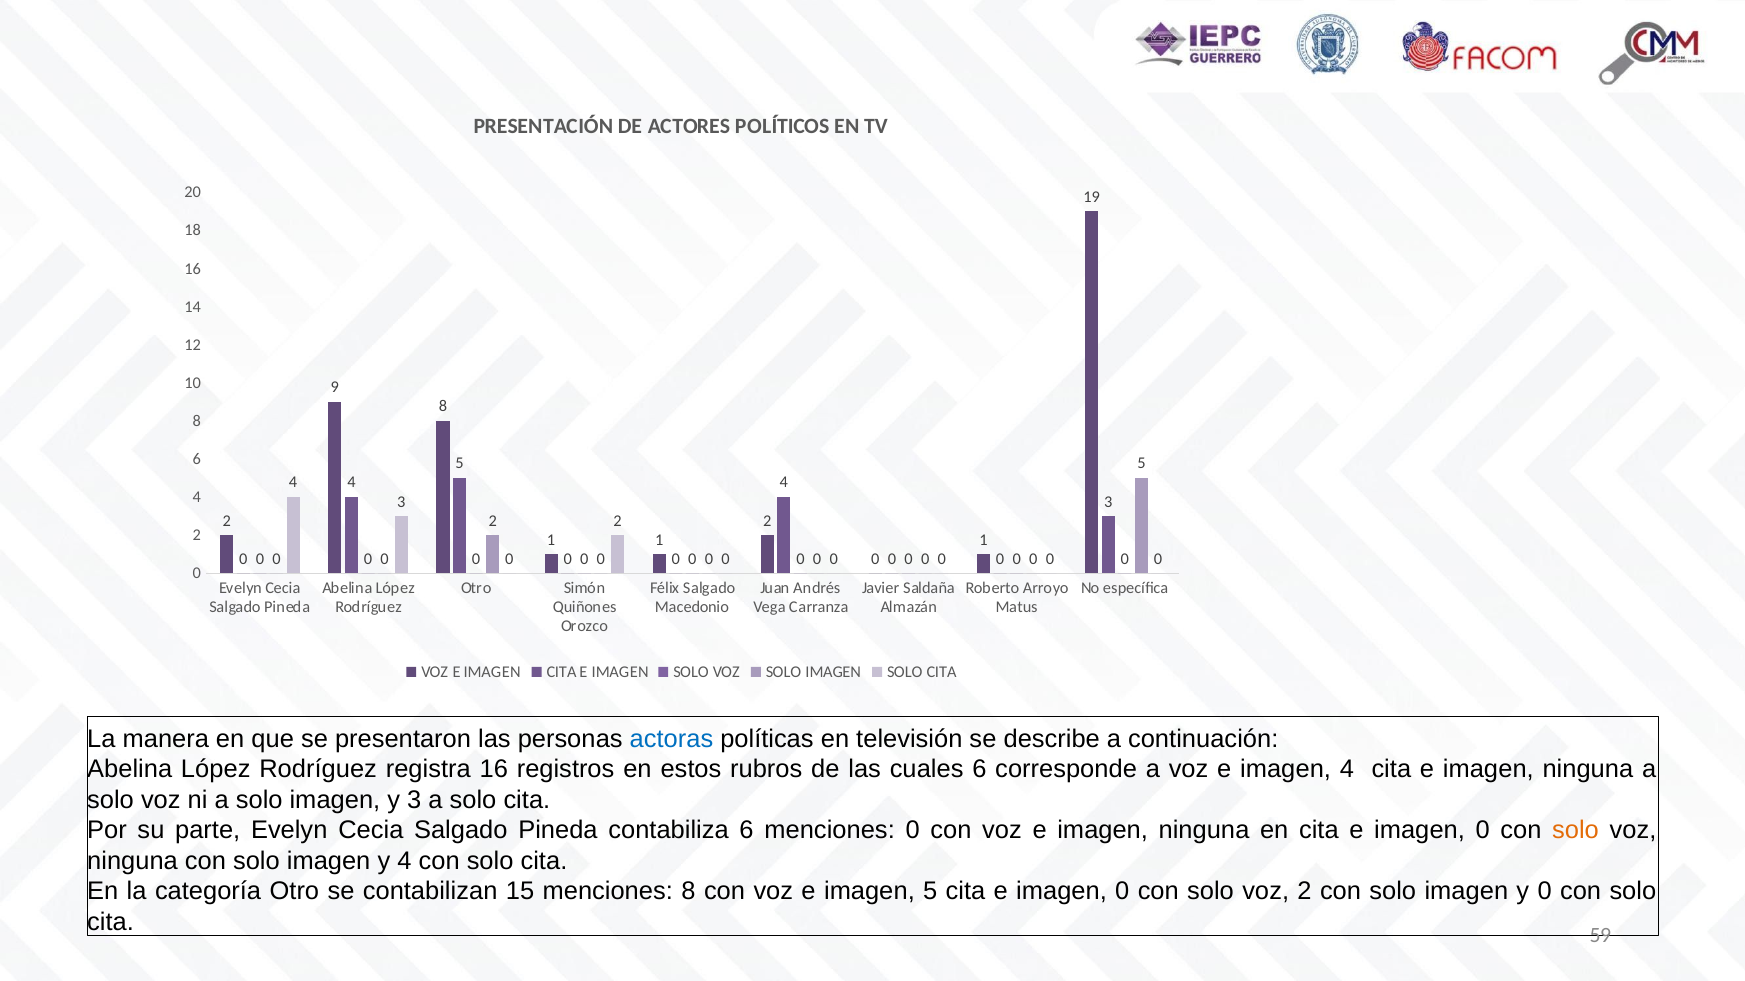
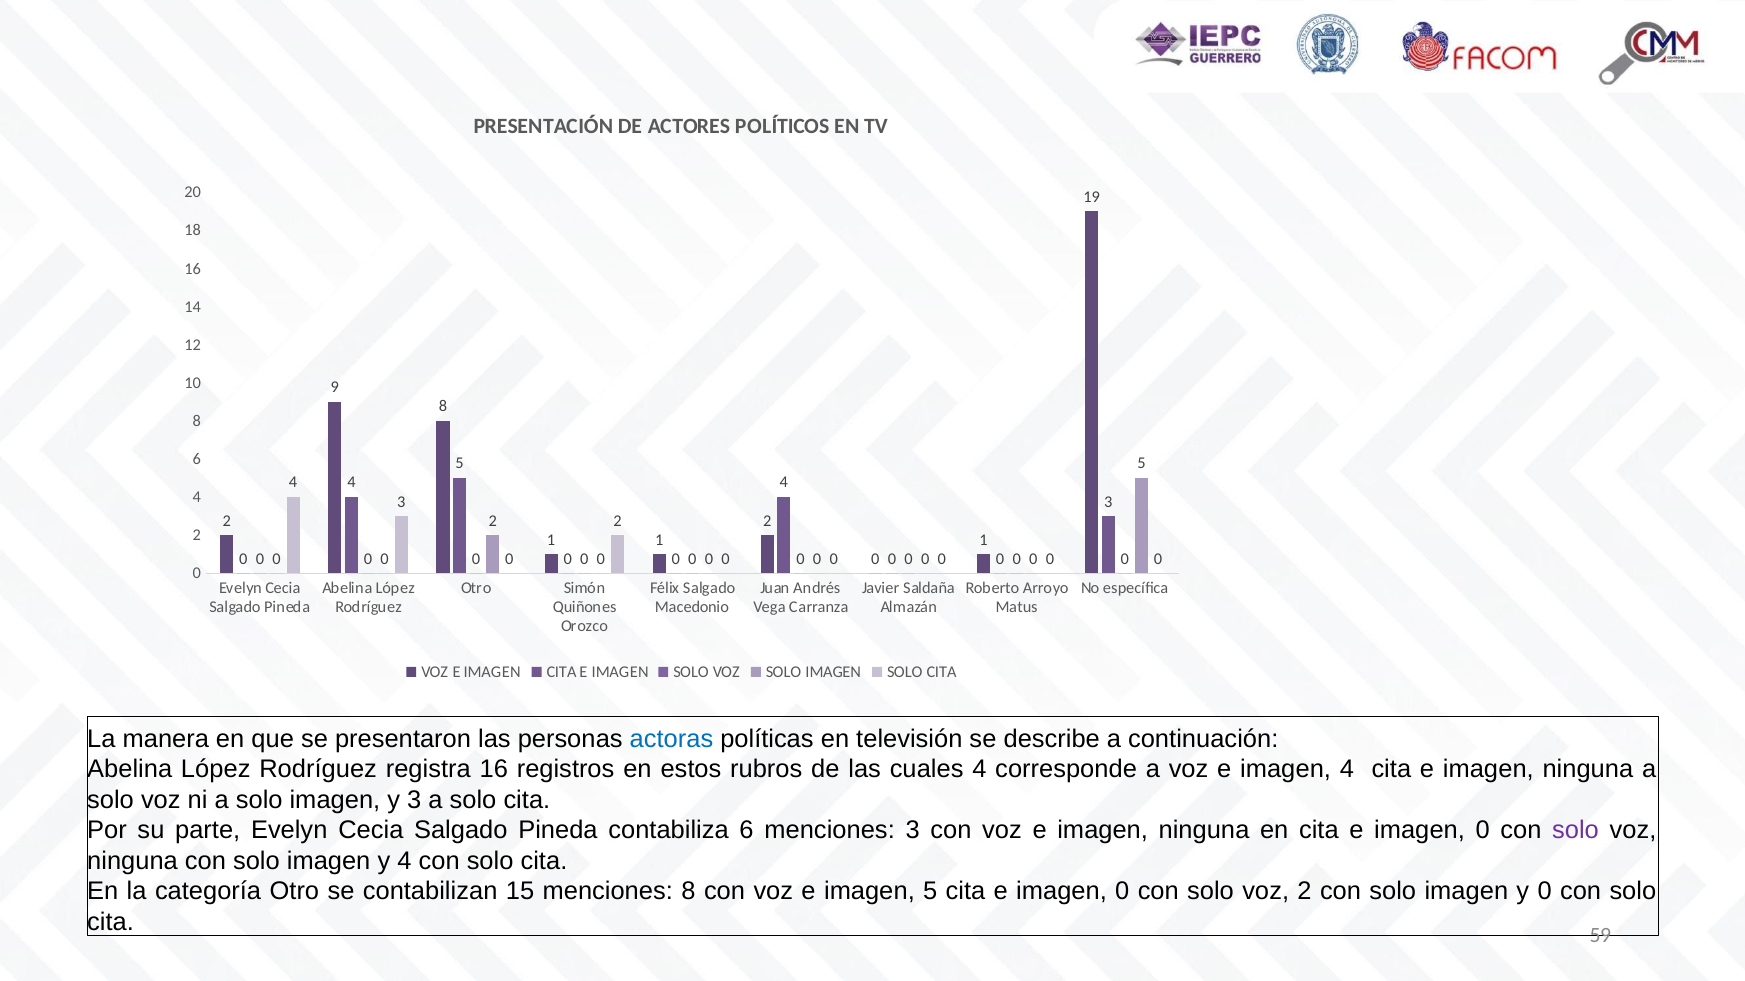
cuales 6: 6 -> 4
menciones 0: 0 -> 3
solo at (1575, 831) colour: orange -> purple
